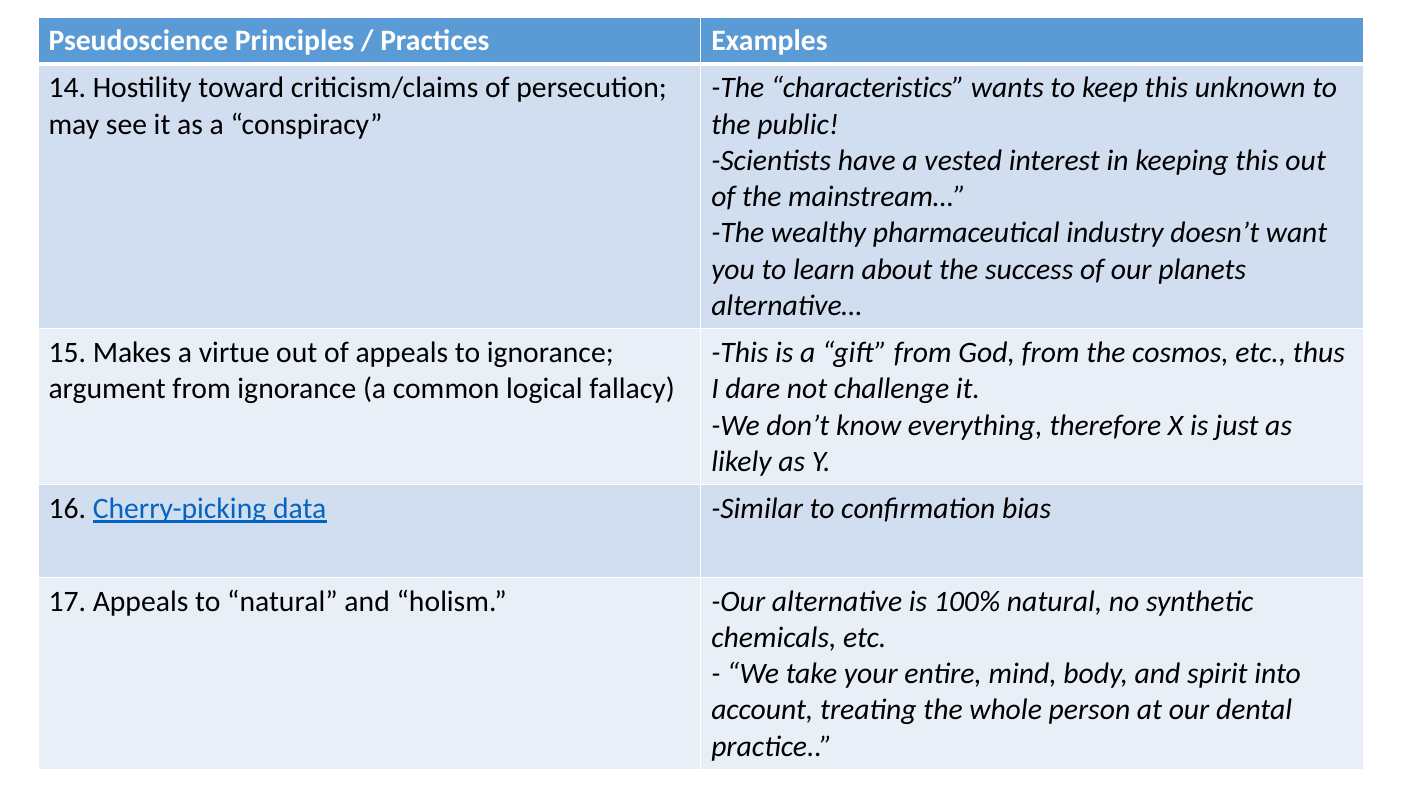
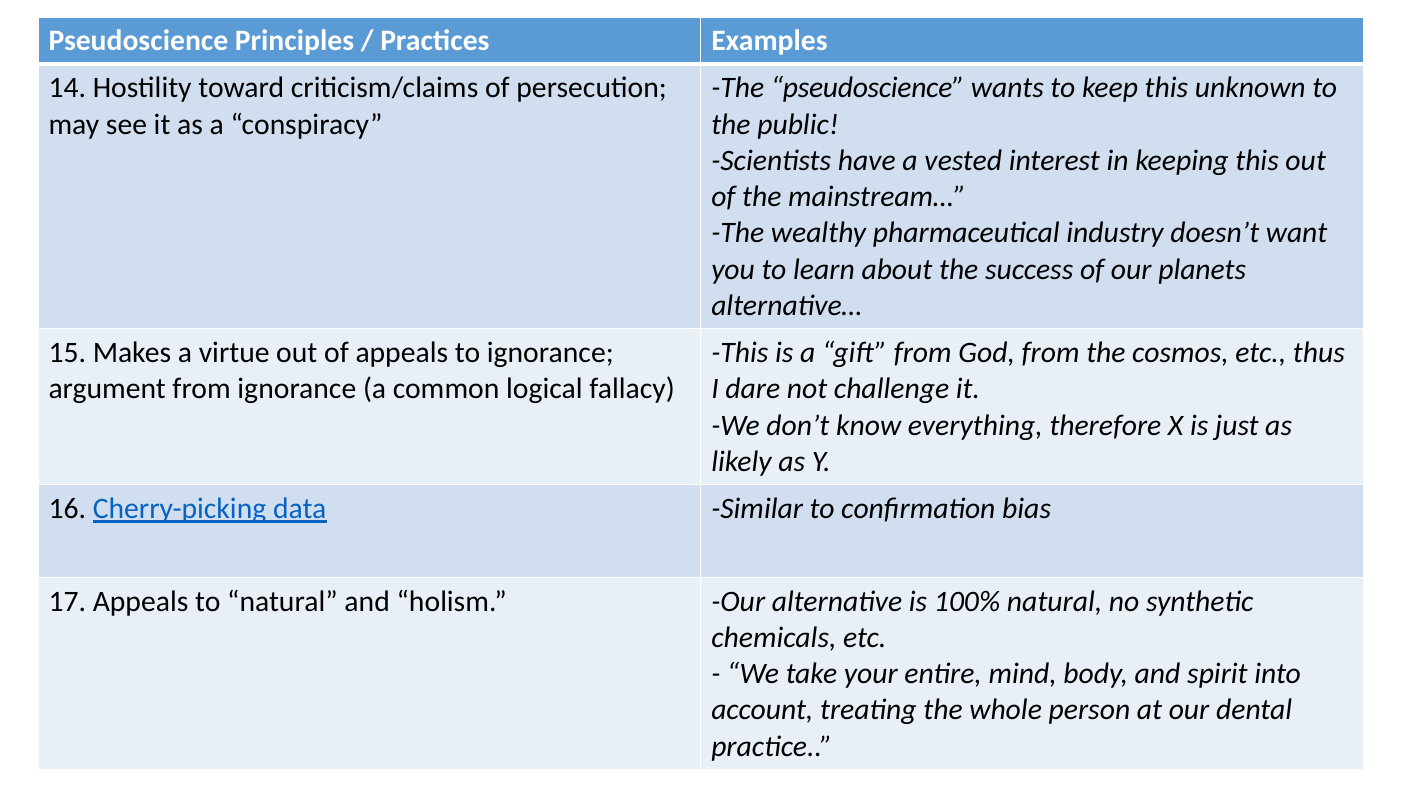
The characteristics: characteristics -> pseudoscience
